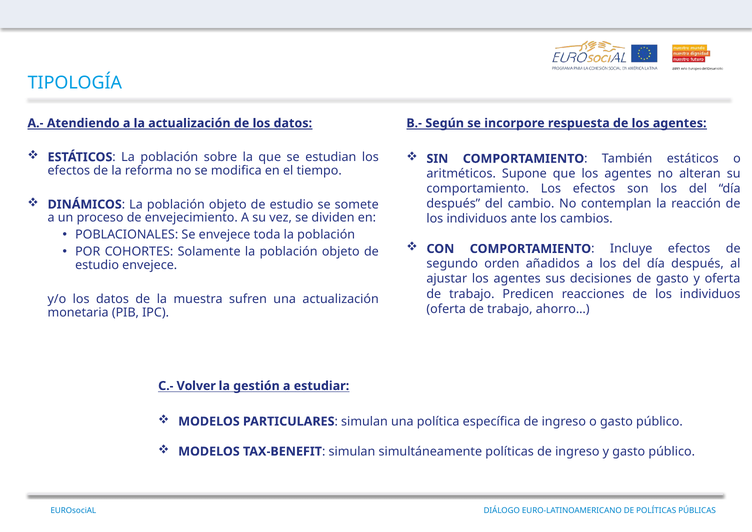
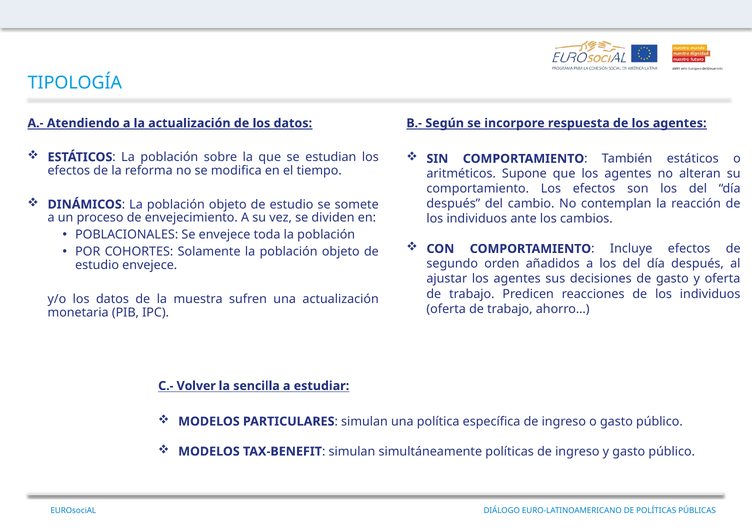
gestión: gestión -> sencilla
